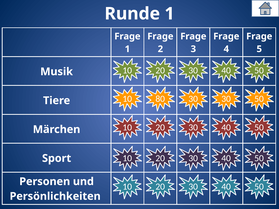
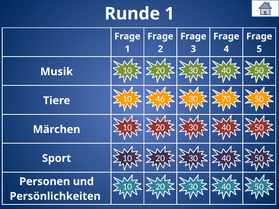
80: 80 -> 46
30 at (226, 99): 30 -> 70
